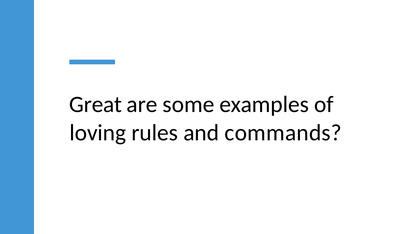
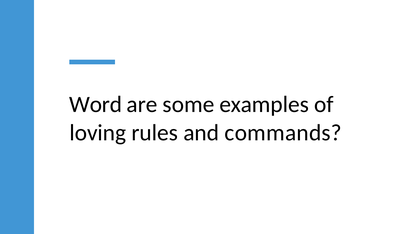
Great: Great -> Word
